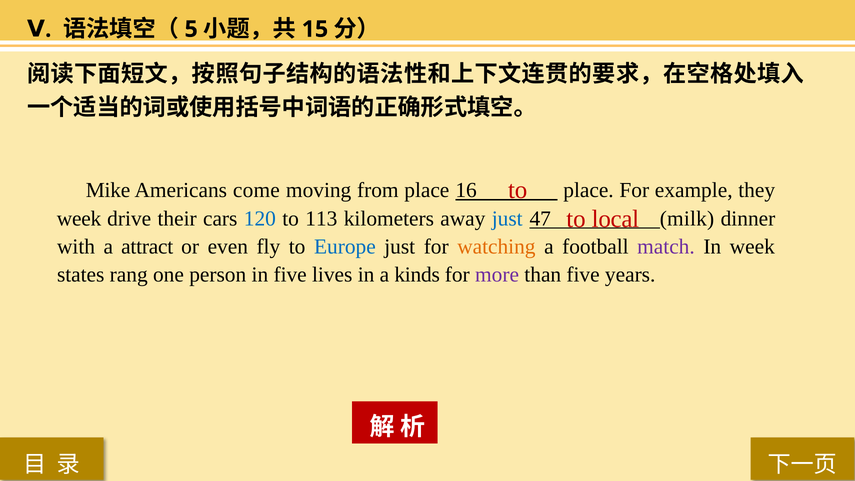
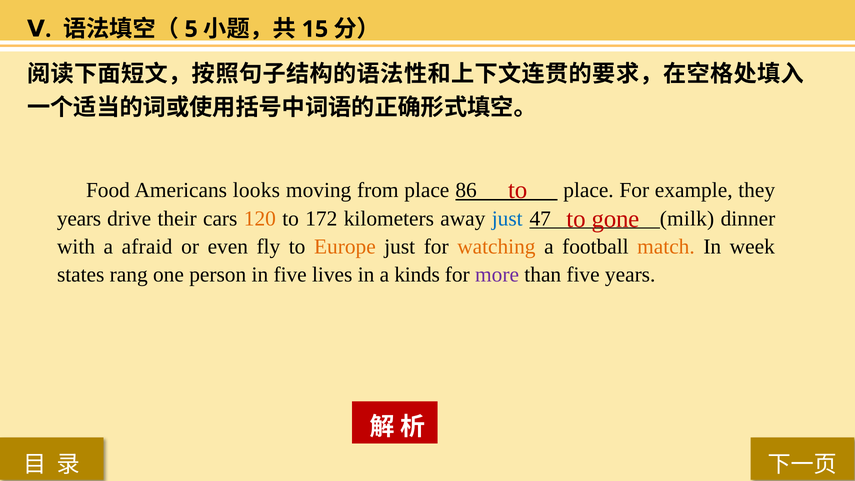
Mike: Mike -> Food
come: come -> looks
16: 16 -> 86
local: local -> gone
week at (79, 218): week -> years
120 colour: blue -> orange
113: 113 -> 172
attract: attract -> afraid
Europe colour: blue -> orange
match colour: purple -> orange
